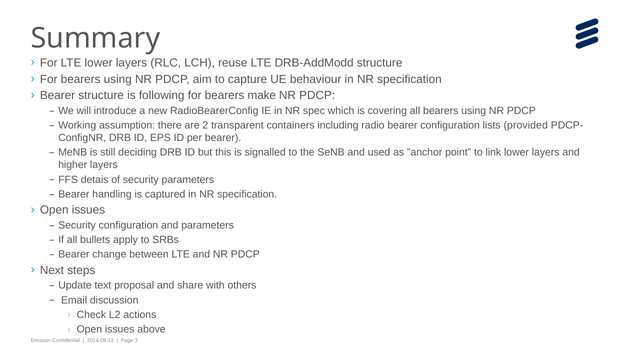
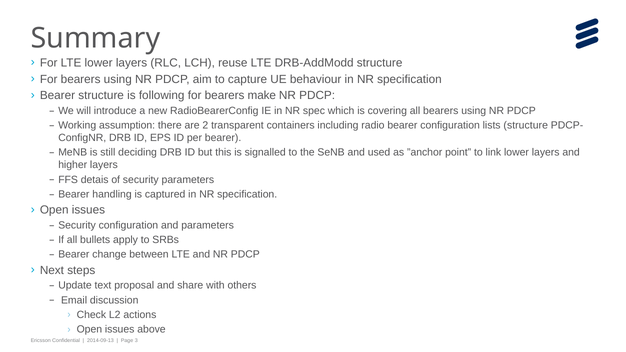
lists provided: provided -> structure
